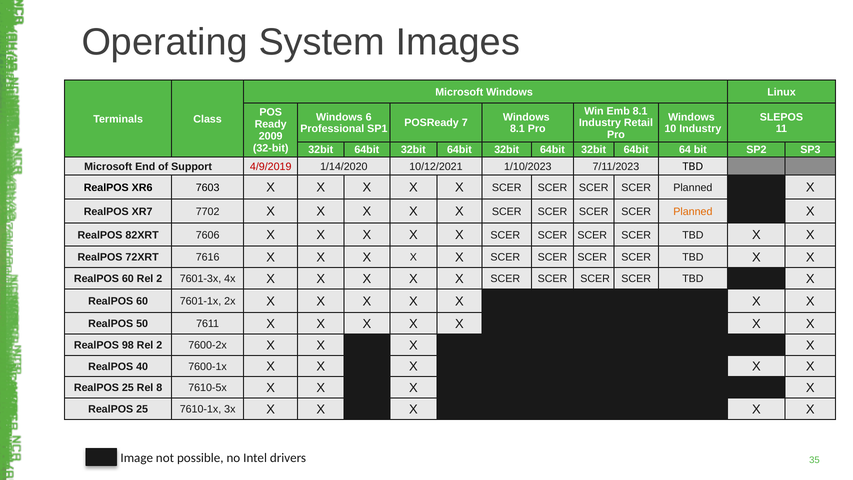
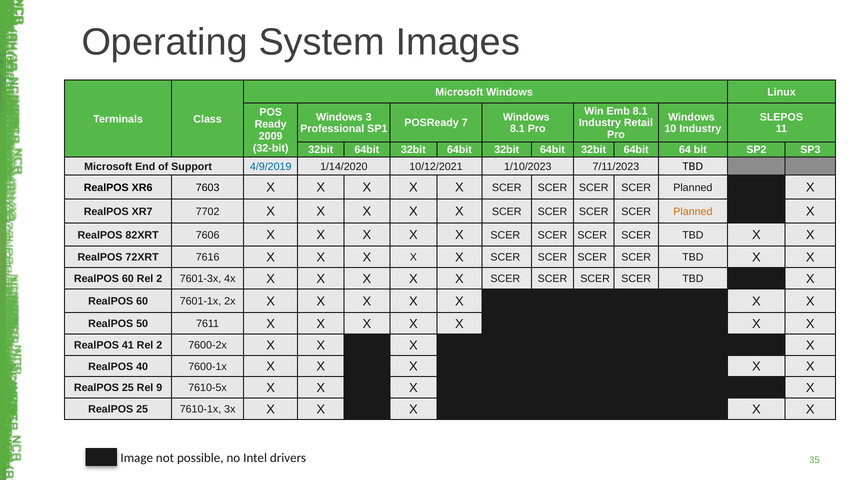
6: 6 -> 3
4/9/2019 colour: red -> blue
98: 98 -> 41
8: 8 -> 9
